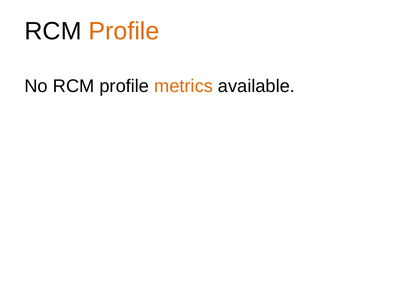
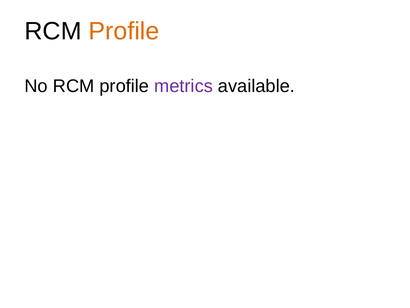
metrics colour: orange -> purple
